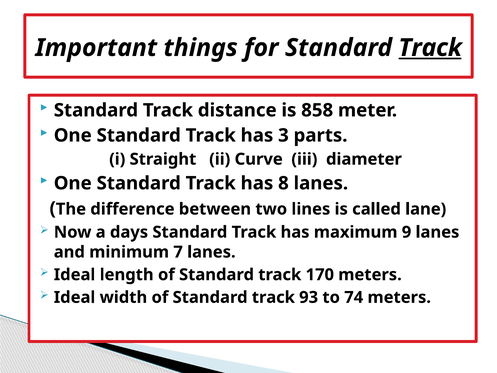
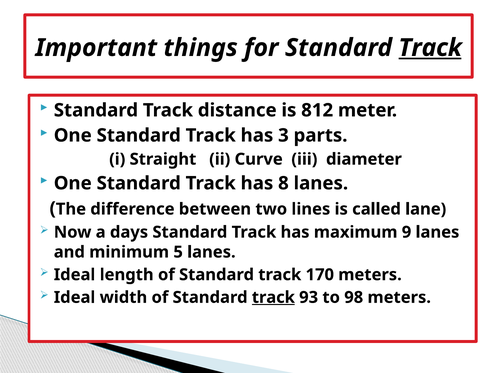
858: 858 -> 812
7: 7 -> 5
track at (273, 297) underline: none -> present
74: 74 -> 98
